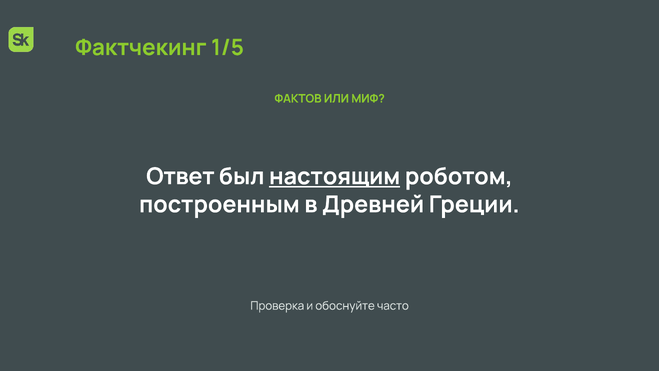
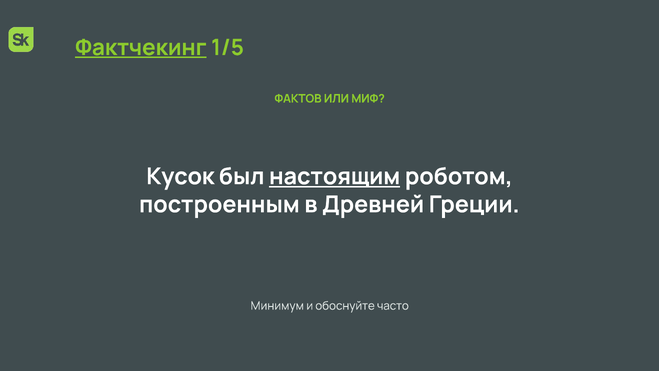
Фактчекинг underline: none -> present
Ответ: Ответ -> Кусок
Проверка: Проверка -> Минимум
